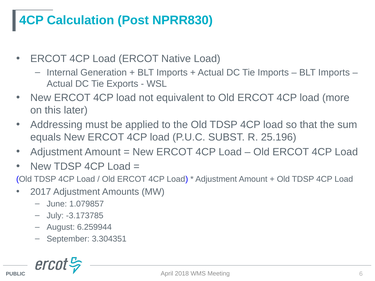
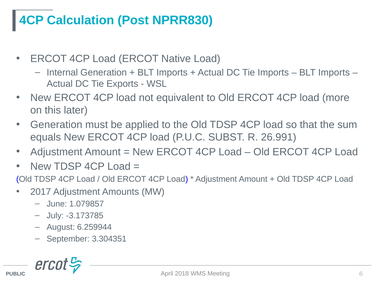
Addressing at (56, 125): Addressing -> Generation
25.196: 25.196 -> 26.991
